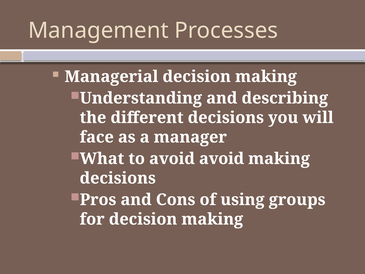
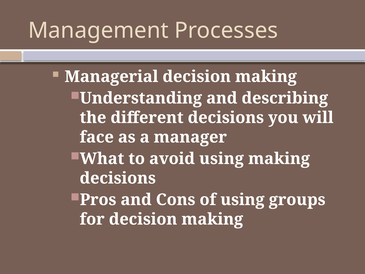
avoid avoid: avoid -> using
